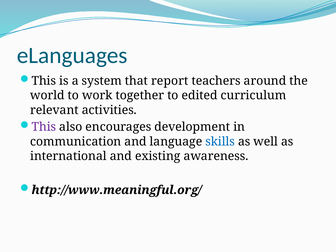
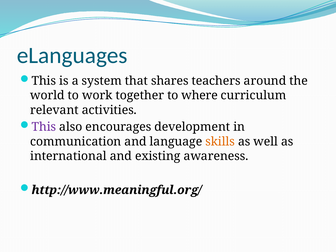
report: report -> shares
edited: edited -> where
skills colour: blue -> orange
